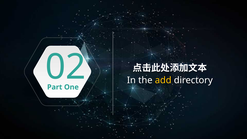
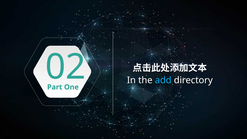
add colour: yellow -> light blue
